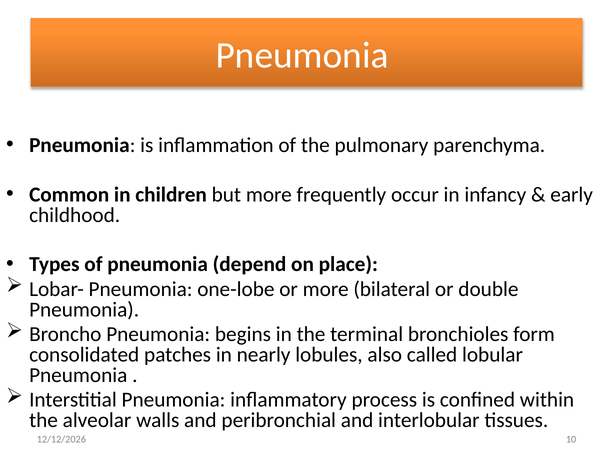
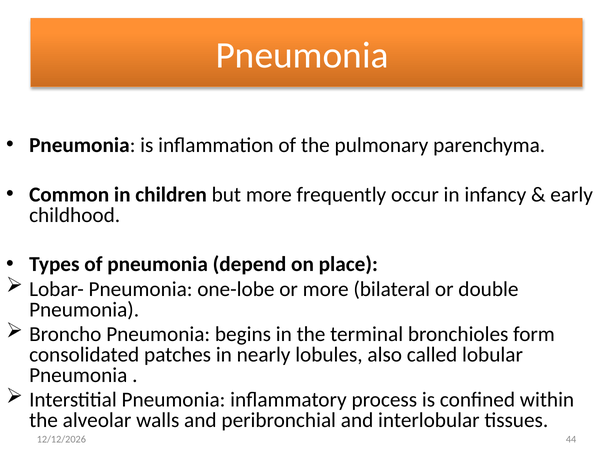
10: 10 -> 44
